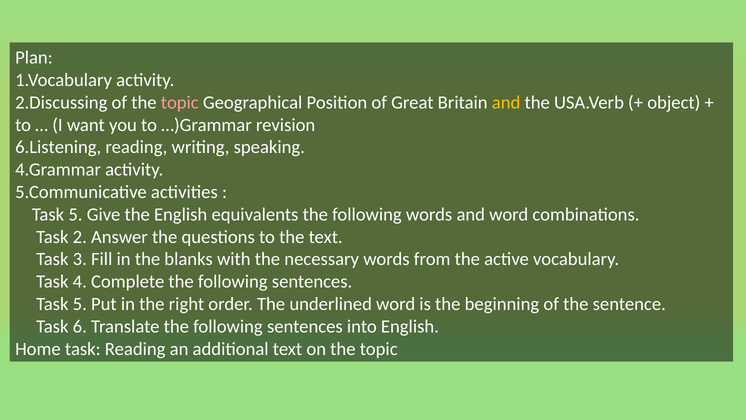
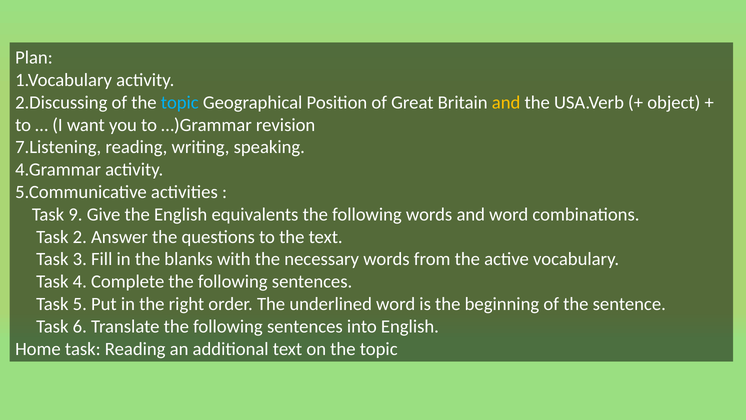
topic at (180, 102) colour: pink -> light blue
6.Listening: 6.Listening -> 7.Listening
5 at (75, 214): 5 -> 9
